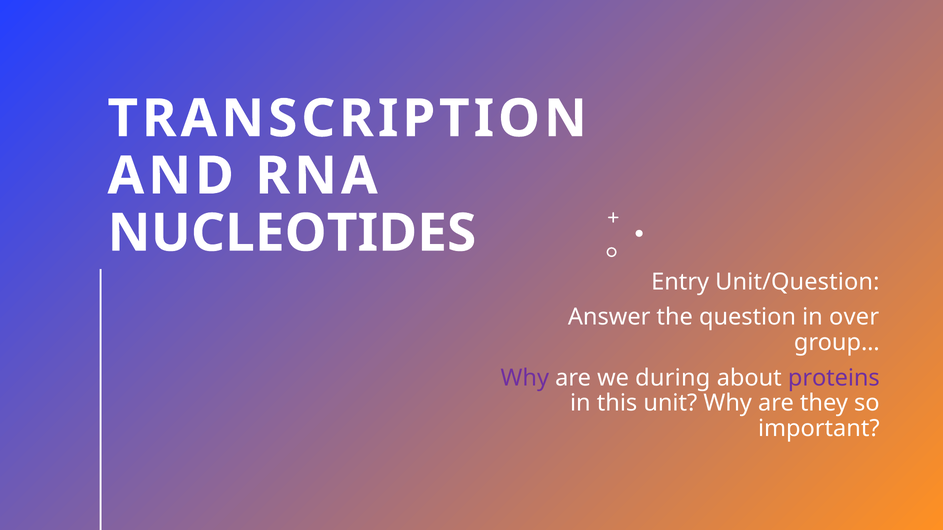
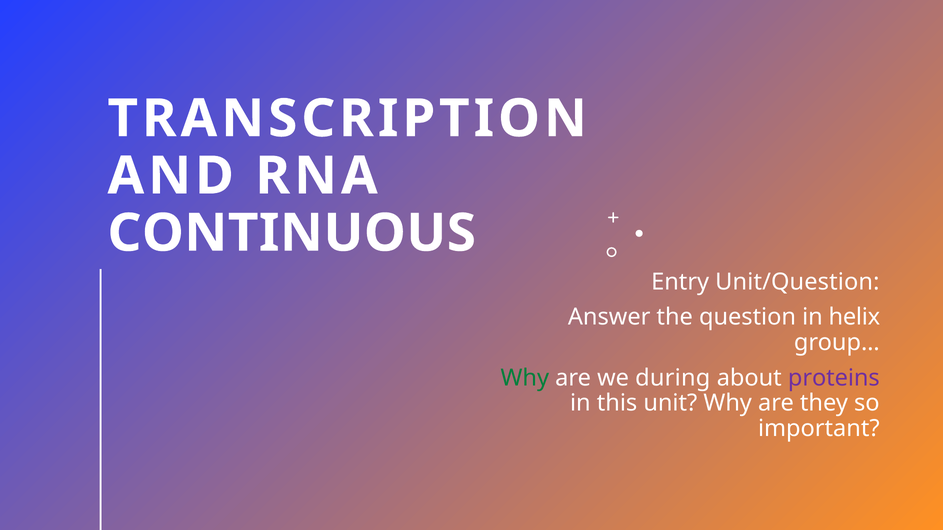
NUCLEOTIDES: NUCLEOTIDES -> CONTINUOUS
over: over -> helix
Why at (525, 378) colour: purple -> green
